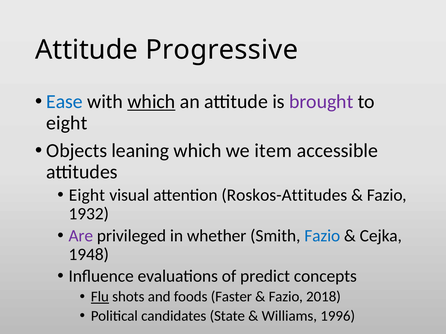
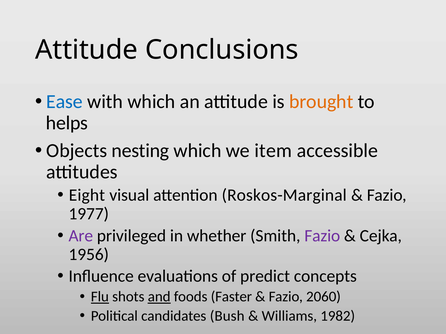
Progressive: Progressive -> Conclusions
which at (151, 102) underline: present -> none
brought colour: purple -> orange
eight at (67, 123): eight -> helps
leaning: leaning -> nesting
Roskos-Attitudes: Roskos-Attitudes -> Roskos-Marginal
1932: 1932 -> 1977
Fazio at (322, 236) colour: blue -> purple
1948: 1948 -> 1956
and underline: none -> present
2018: 2018 -> 2060
State: State -> Bush
1996: 1996 -> 1982
